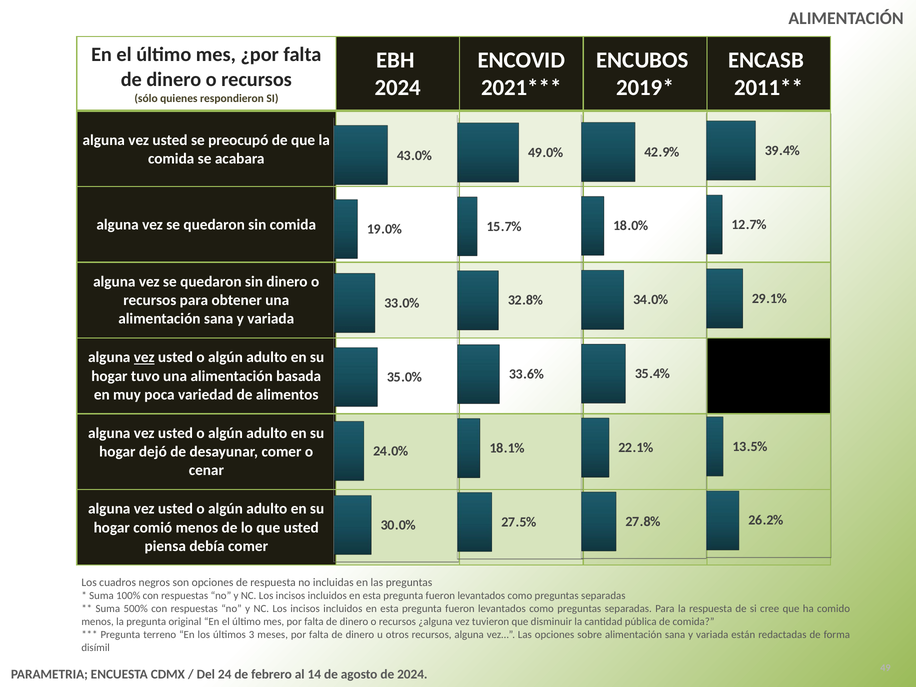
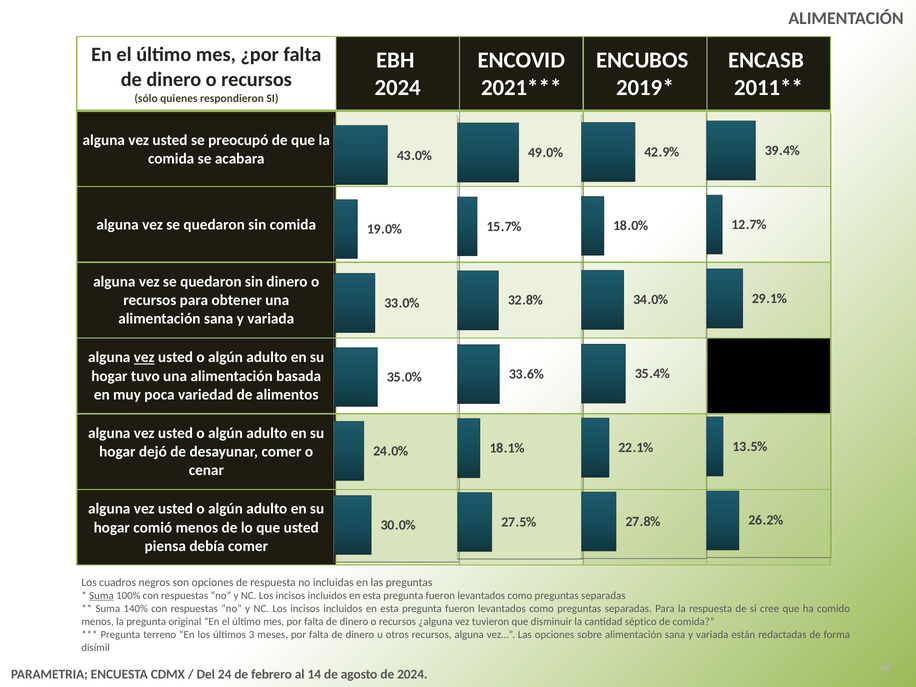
Suma at (101, 596) underline: none -> present
500%: 500% -> 140%
pública: pública -> séptico
